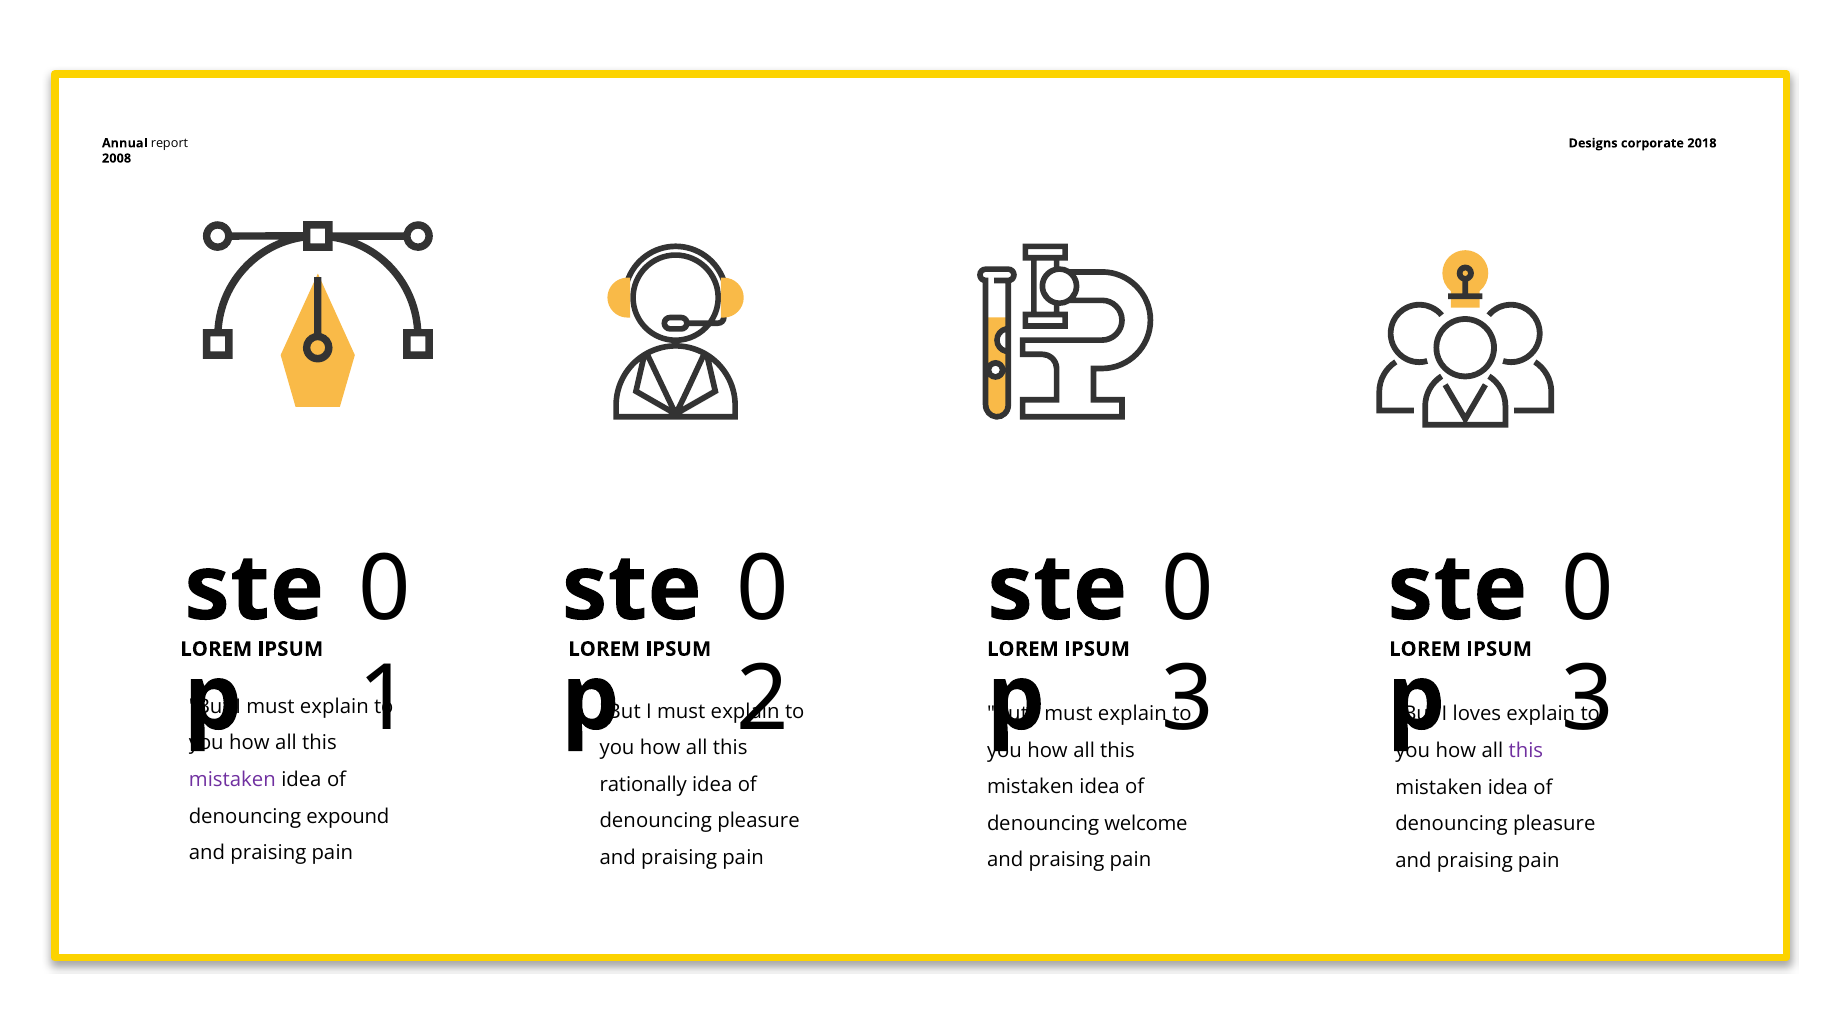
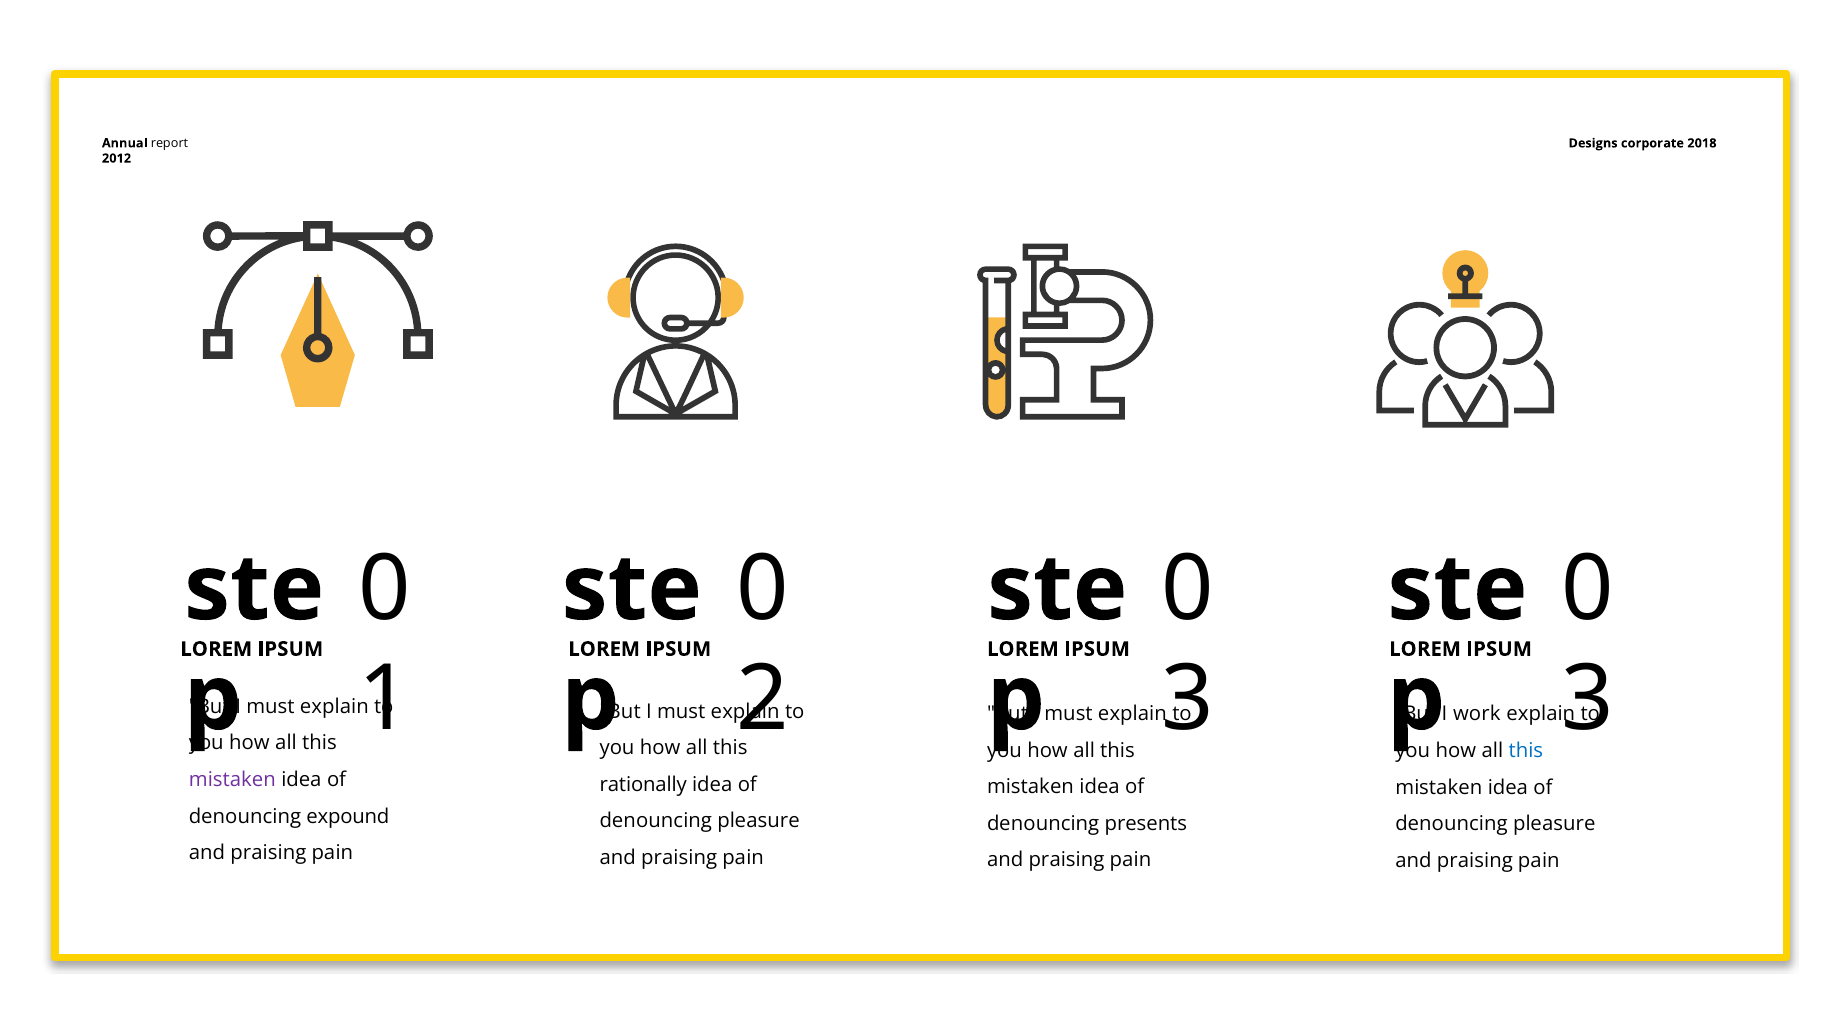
2008: 2008 -> 2012
loves: loves -> work
this at (1526, 751) colour: purple -> blue
welcome: welcome -> presents
